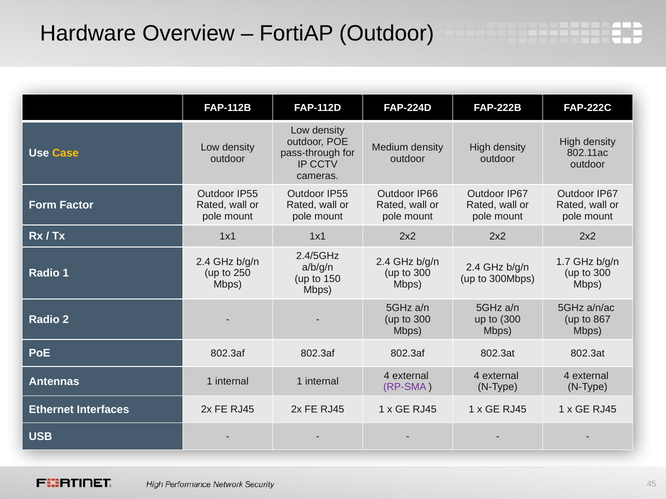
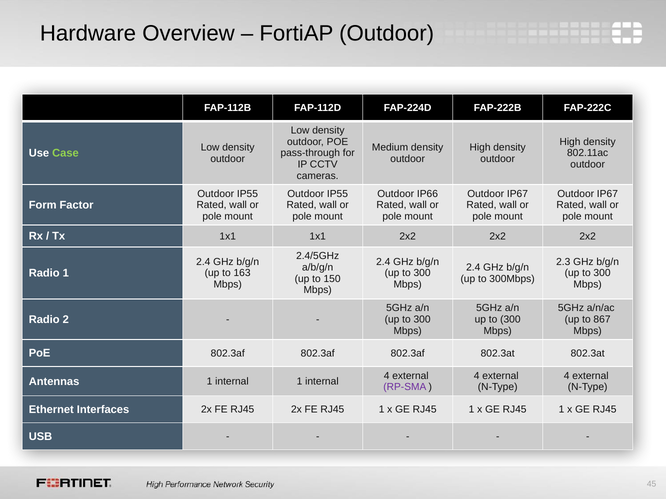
Case colour: yellow -> light green
1.7: 1.7 -> 2.3
250: 250 -> 163
